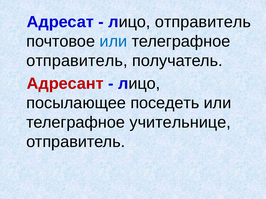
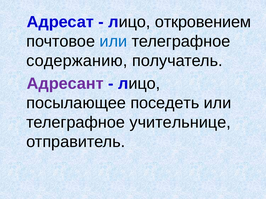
лицо отправитель: отправитель -> откровением
отправитель at (77, 61): отправитель -> содержанию
Адресант colour: red -> purple
